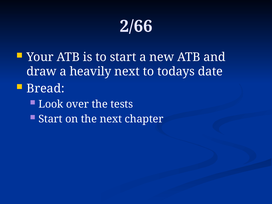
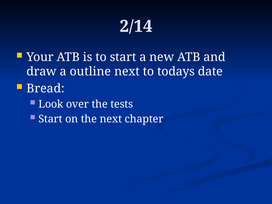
2/66: 2/66 -> 2/14
heavily: heavily -> outline
